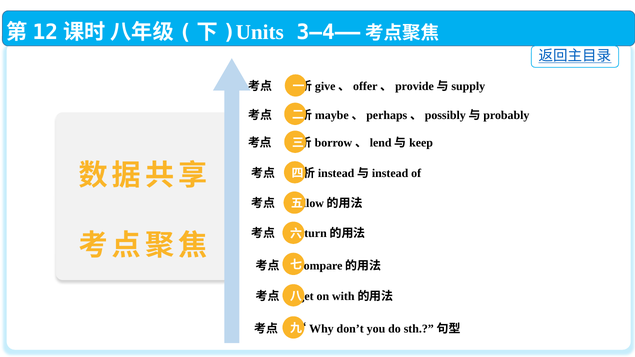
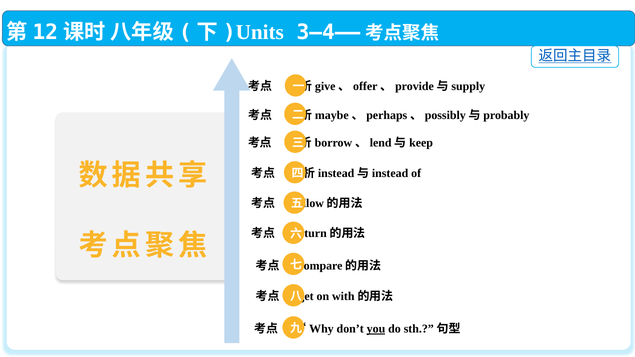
you underline: none -> present
